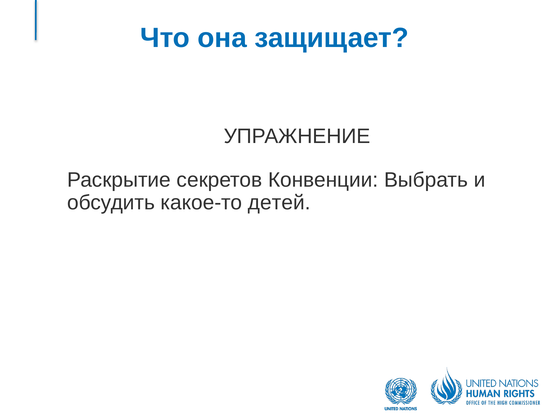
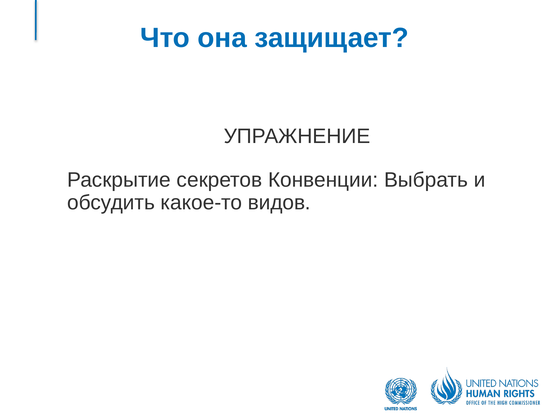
детей: детей -> видов
